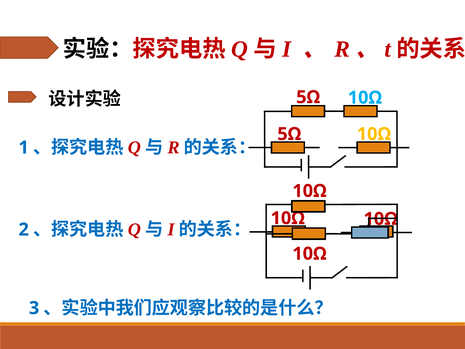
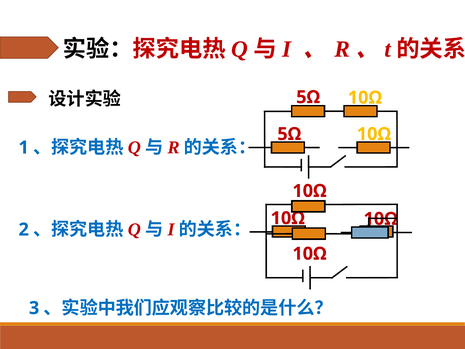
10Ω at (365, 98) colour: light blue -> yellow
